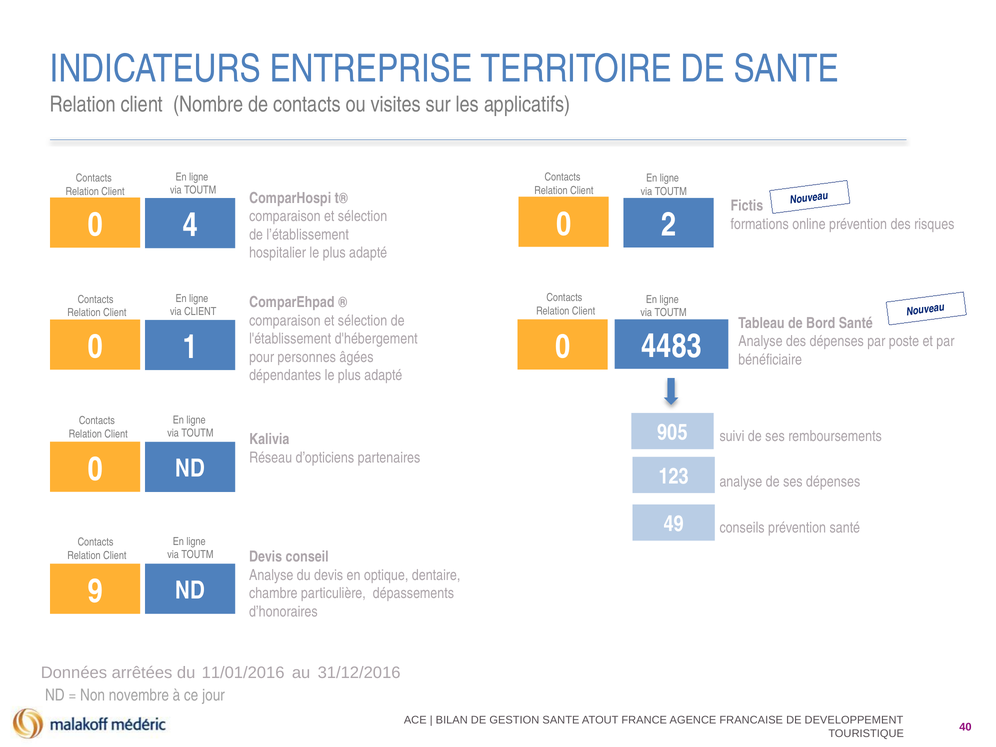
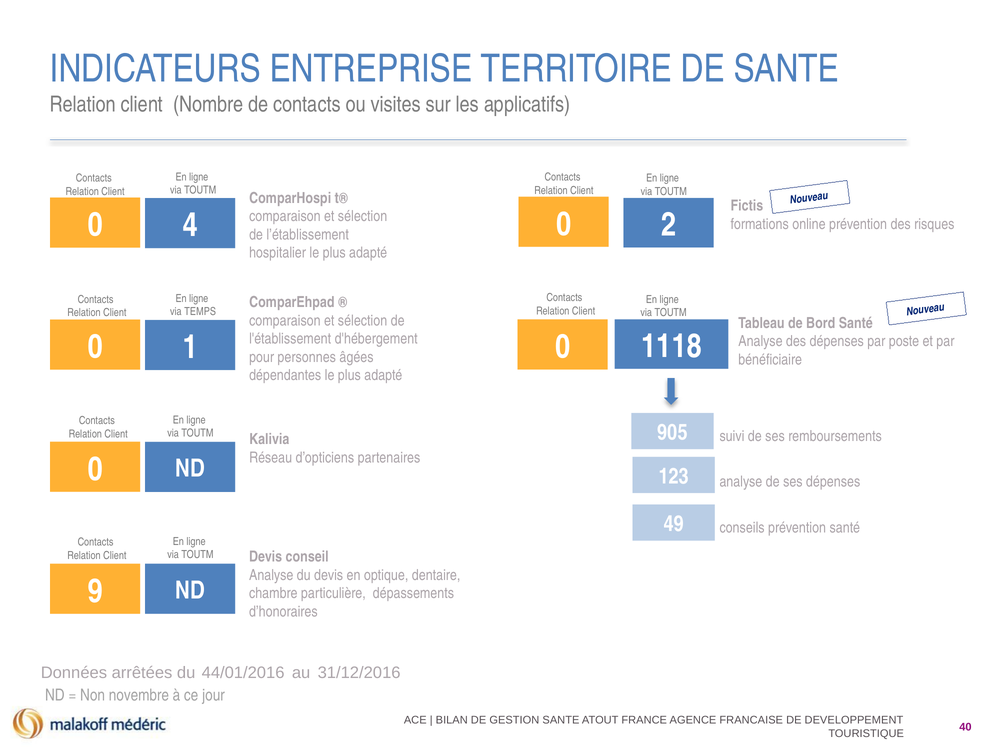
via CLIENT: CLIENT -> TEMPS
4483: 4483 -> 1118
11/01/2016: 11/01/2016 -> 44/01/2016
